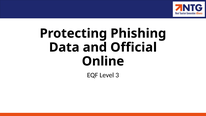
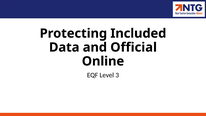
Phishing: Phishing -> Included
